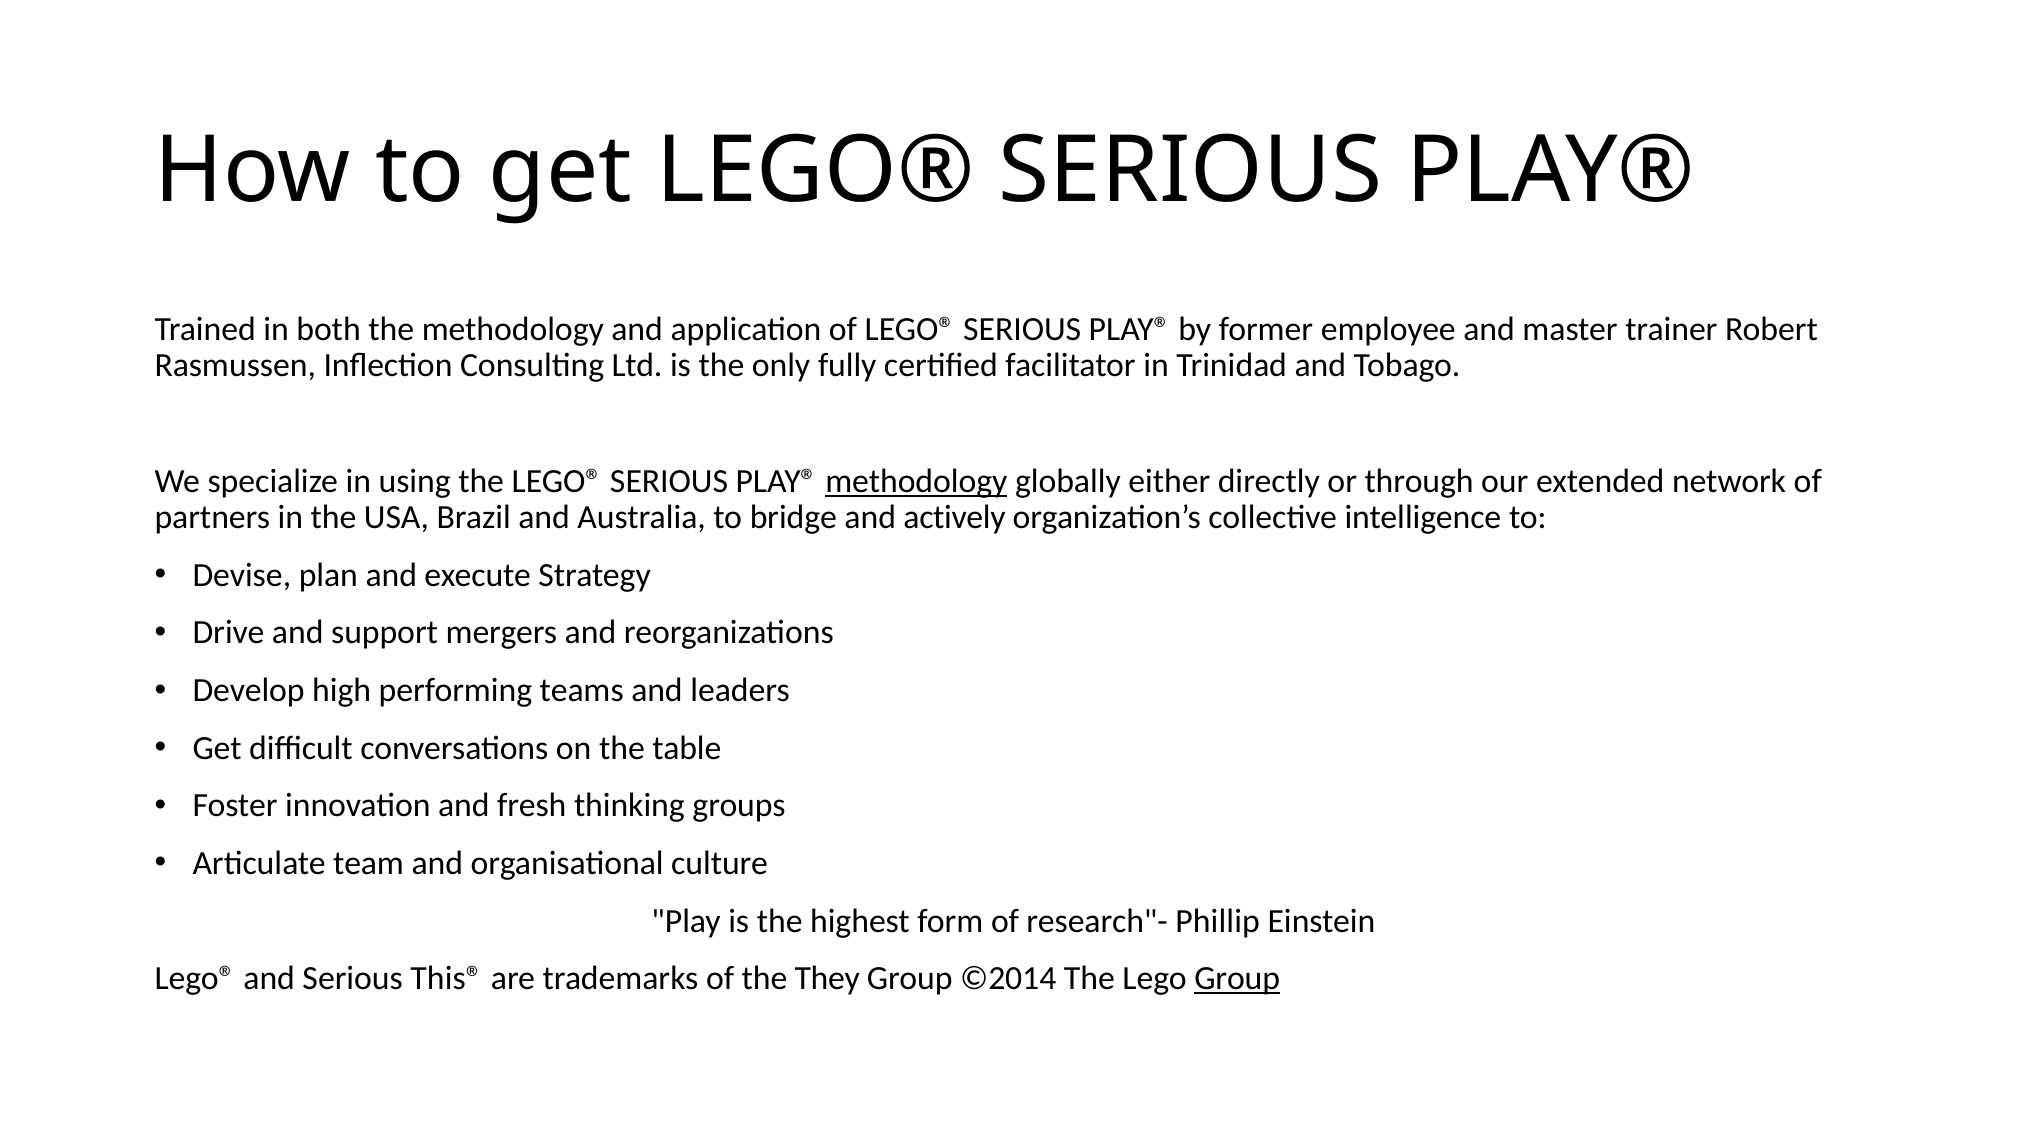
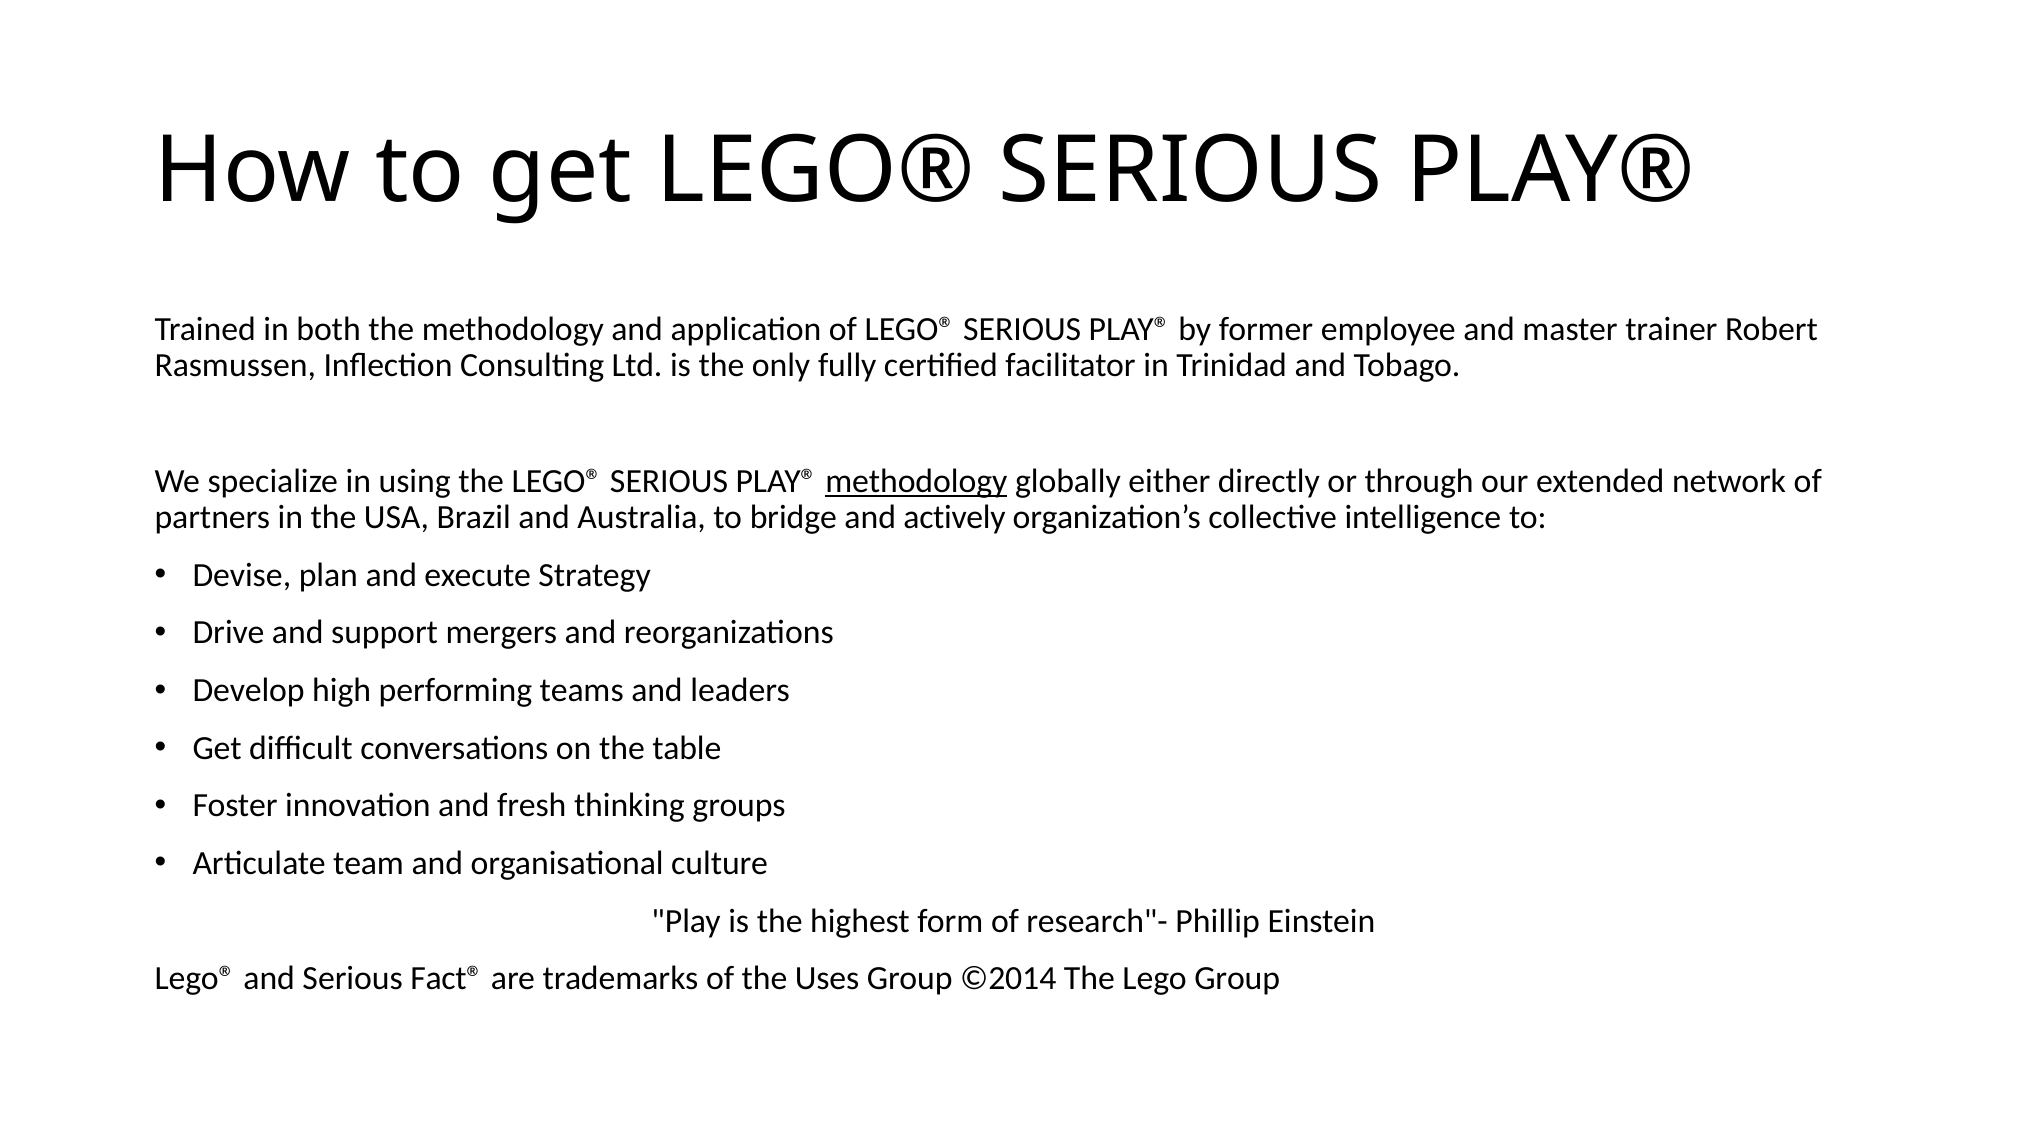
This®: This® -> Fact®
They: They -> Uses
Group at (1237, 978) underline: present -> none
